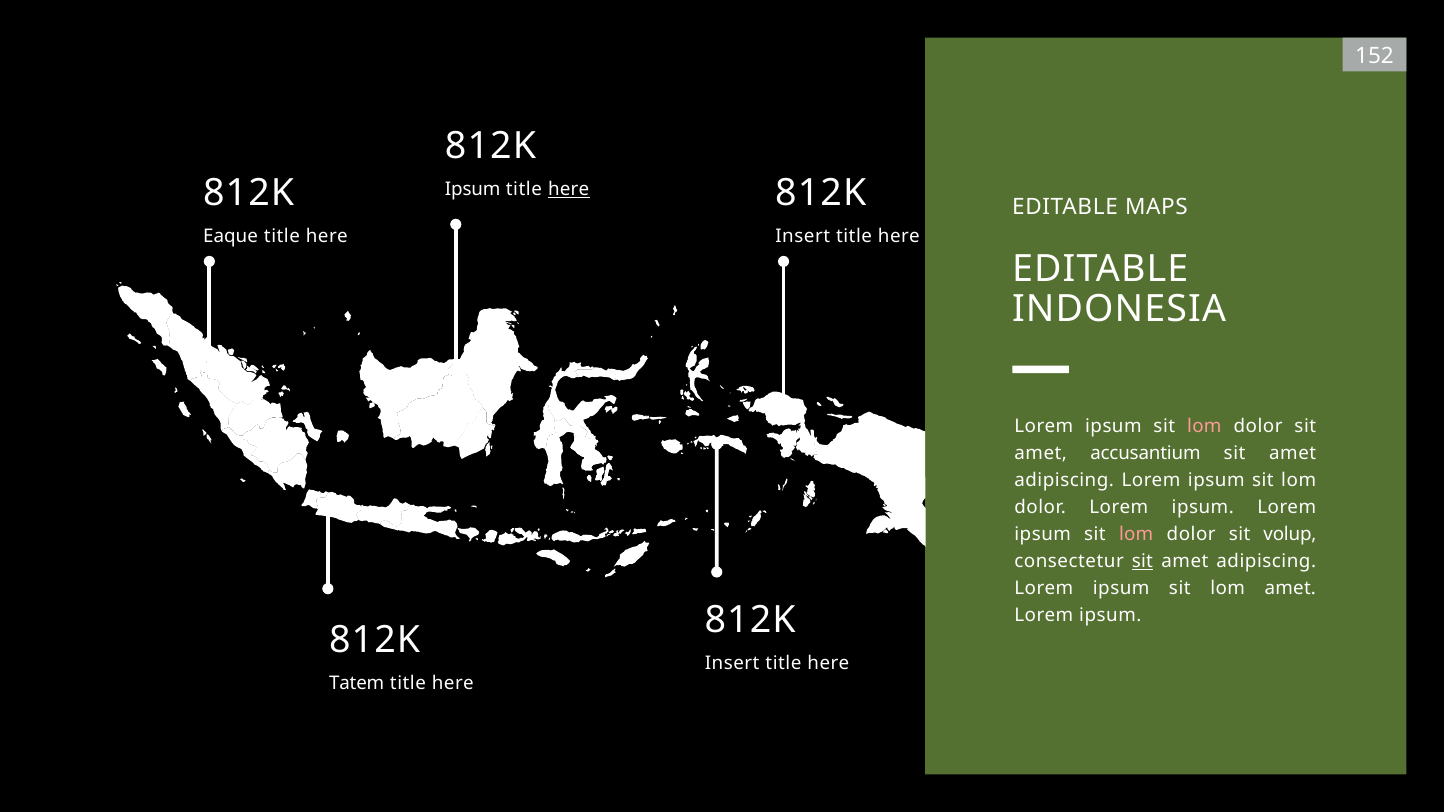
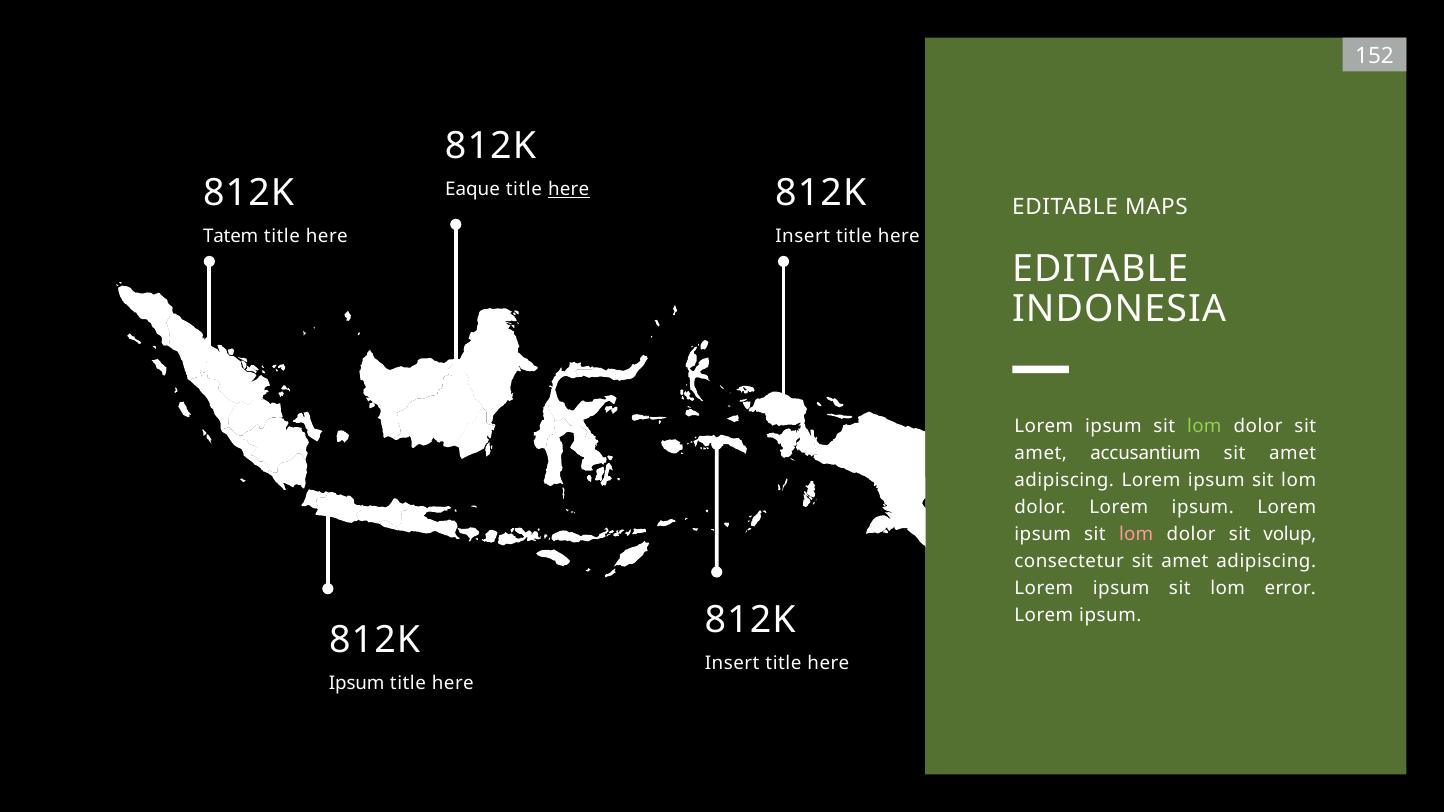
Ipsum at (473, 189): Ipsum -> Eaque
Eaque: Eaque -> Tatem
lom at (1204, 426) colour: pink -> light green
sit at (1143, 561) underline: present -> none
lom amet: amet -> error
Tatem at (357, 683): Tatem -> Ipsum
